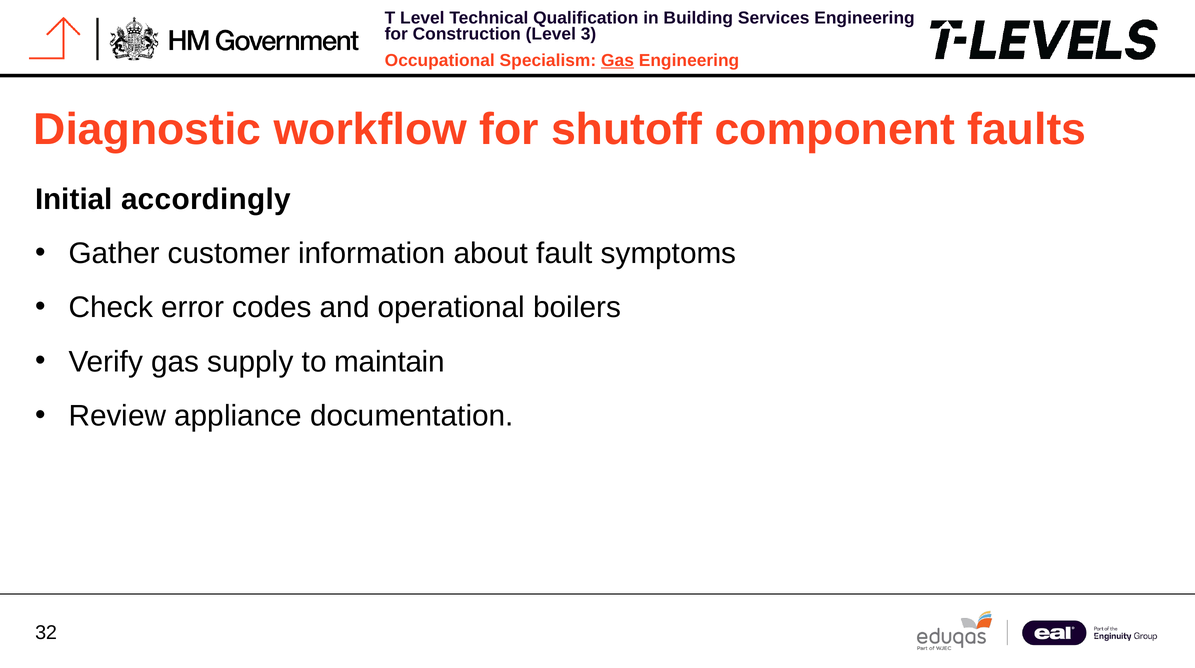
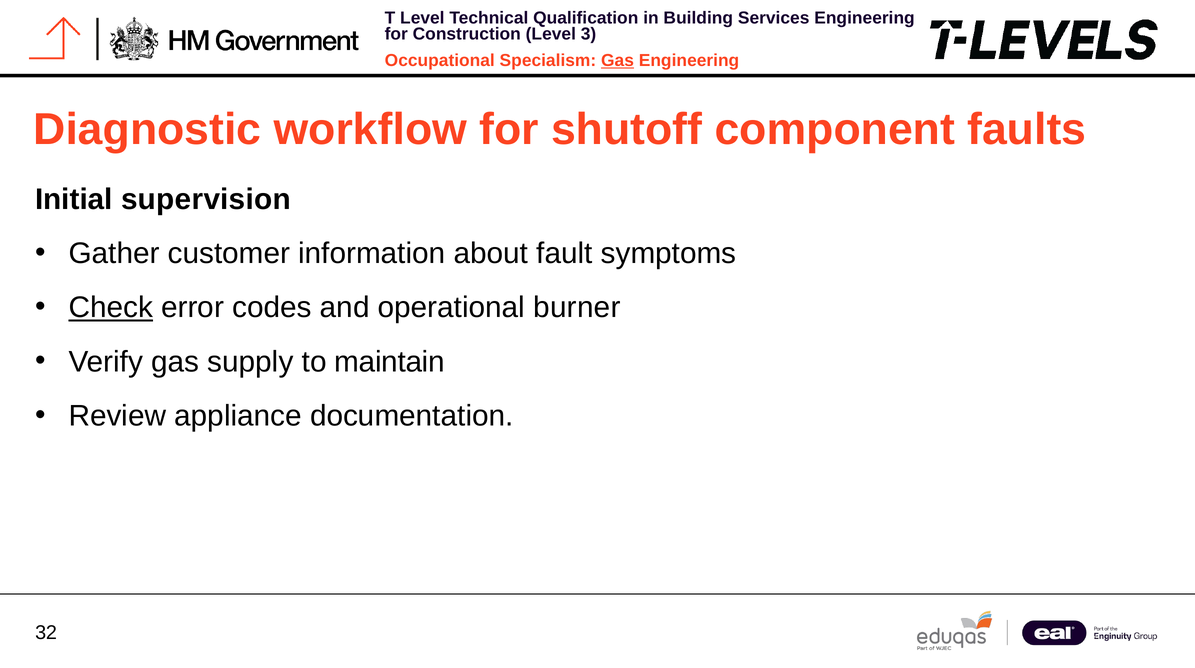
accordingly: accordingly -> supervision
Check underline: none -> present
boilers: boilers -> burner
